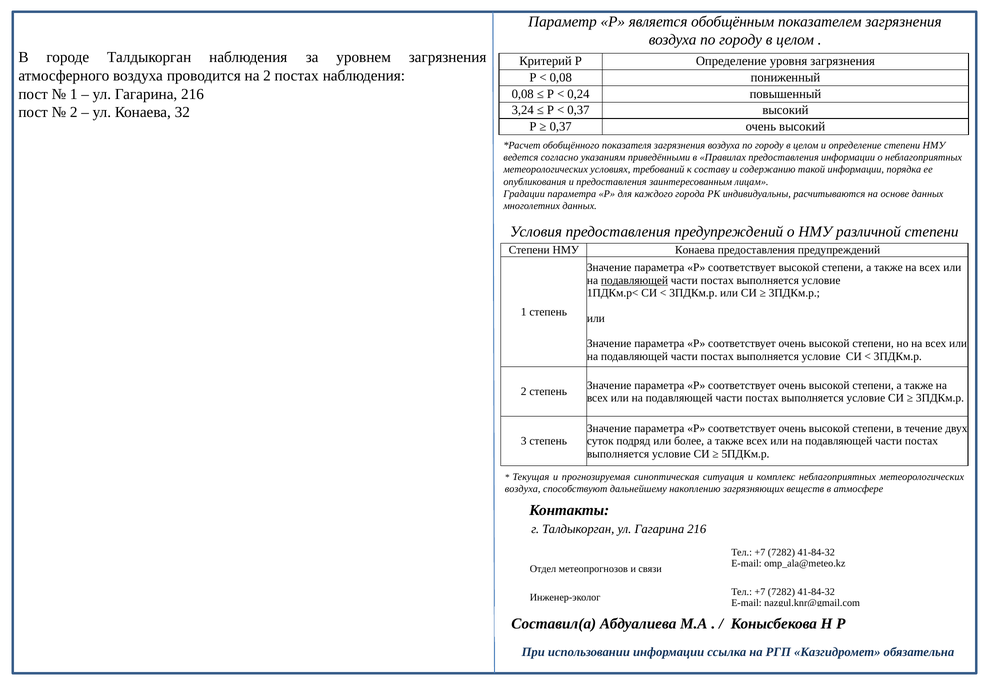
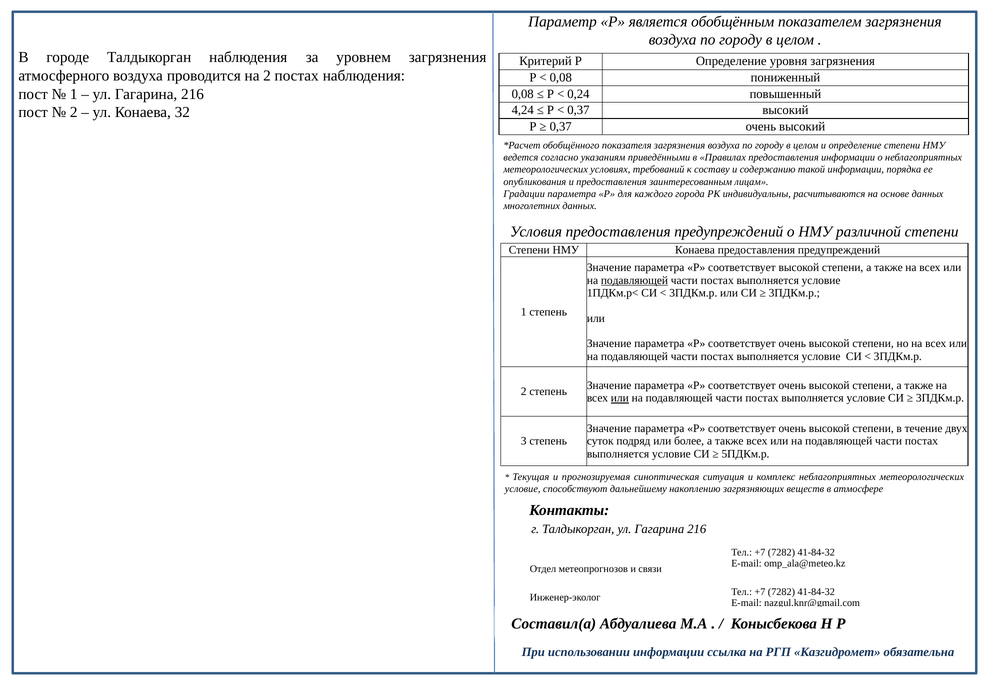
3,24: 3,24 -> 4,24
или at (620, 398) underline: none -> present
воздуха at (523, 489): воздуха -> условие
